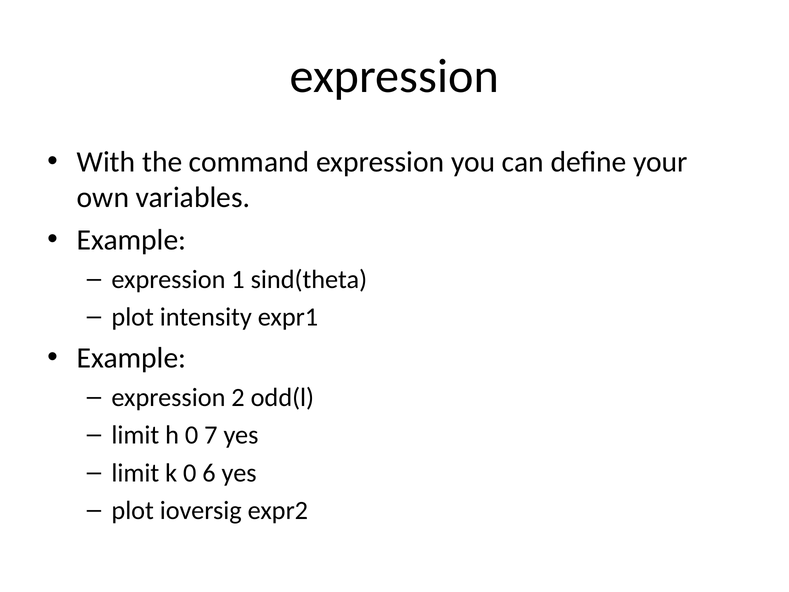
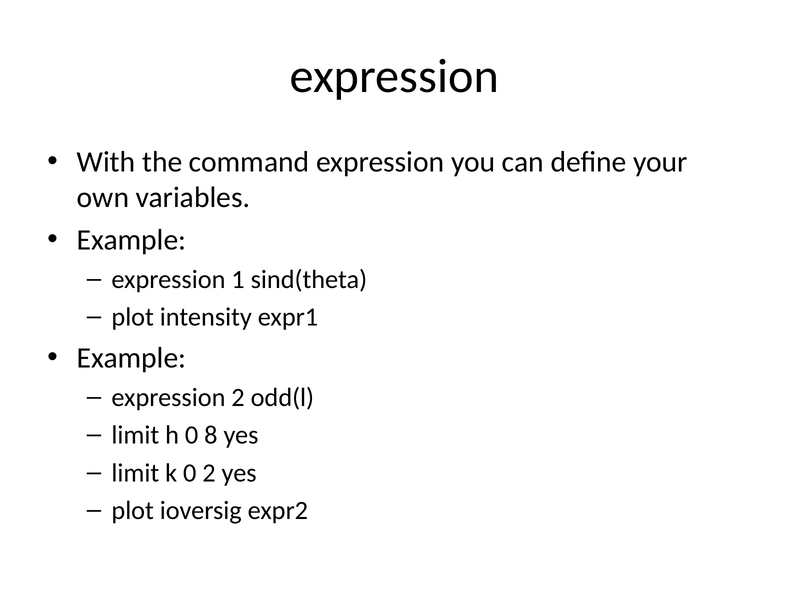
7: 7 -> 8
0 6: 6 -> 2
